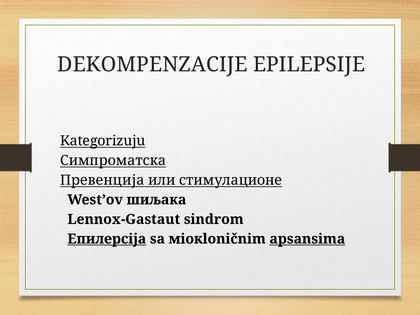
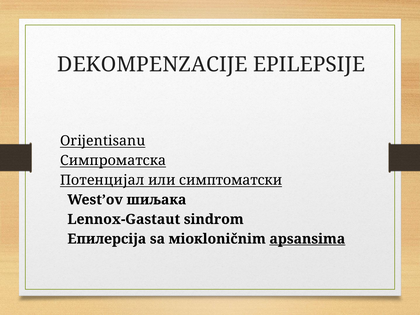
Kategorizuju: Kategorizuju -> Orijentisanu
Превенција: Превенција -> Потенцијал
стимулационе: стимулационе -> симптоматски
Епилеpсiја underline: present -> none
